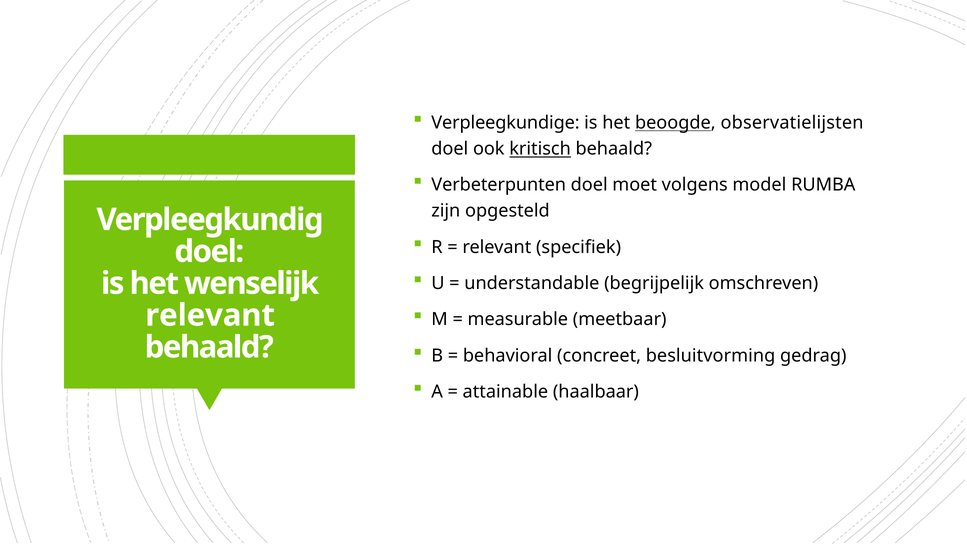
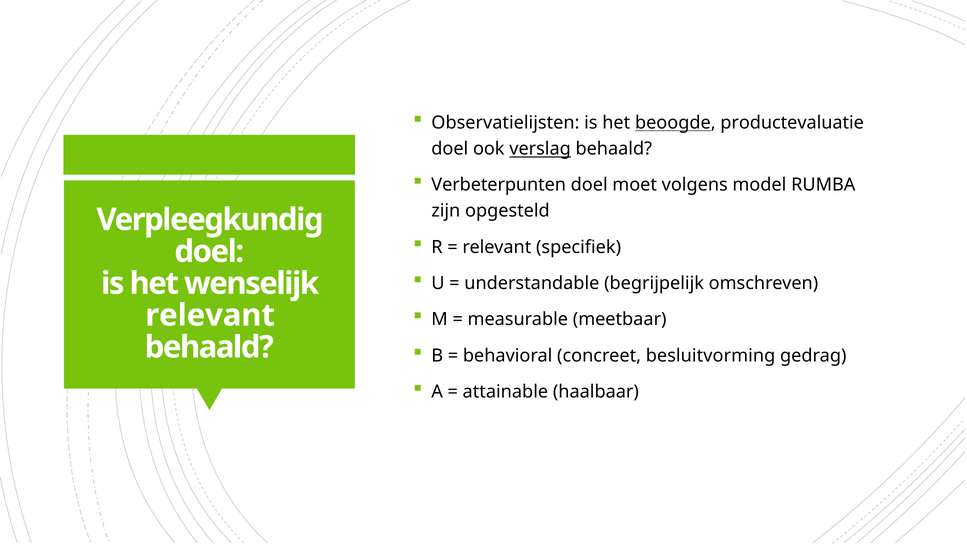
Verpleegkundige: Verpleegkundige -> Observatielijsten
observatielijsten: observatielijsten -> productevaluatie
kritisch: kritisch -> verslag
